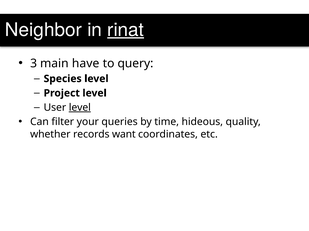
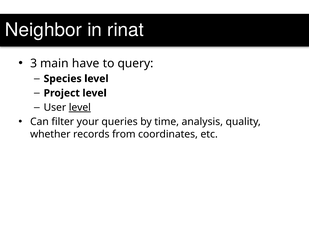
rinat underline: present -> none
hideous: hideous -> analysis
want: want -> from
